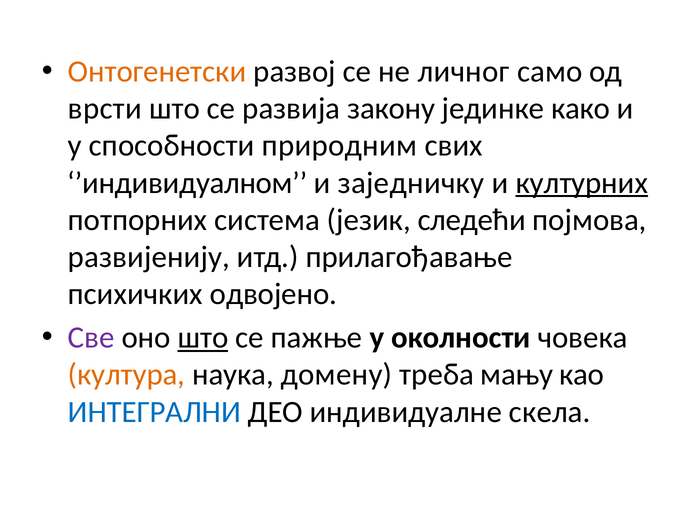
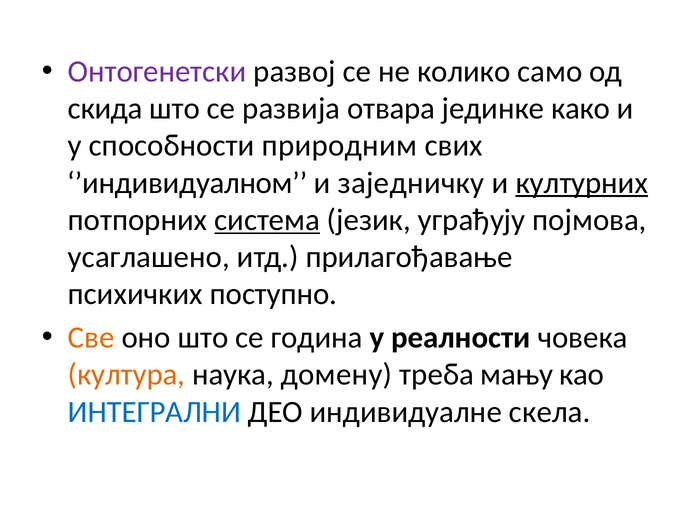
Онтогенетски colour: orange -> purple
личног: личног -> колико
врсти: врсти -> скида
закону: закону -> отвара
система underline: none -> present
следећи: следећи -> уграђују
развијенију: развијенију -> усаглашено
одвојено: одвојено -> поступно
Све colour: purple -> orange
што at (203, 338) underline: present -> none
пажње: пажње -> година
околности: околности -> реалности
